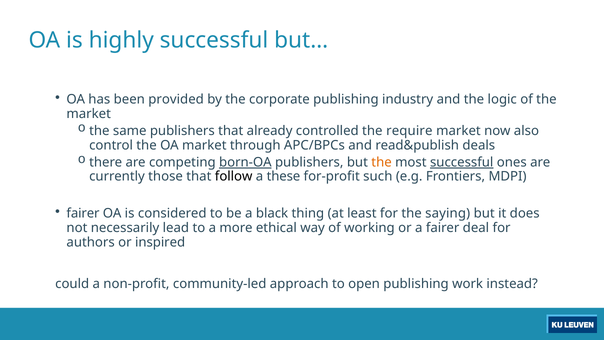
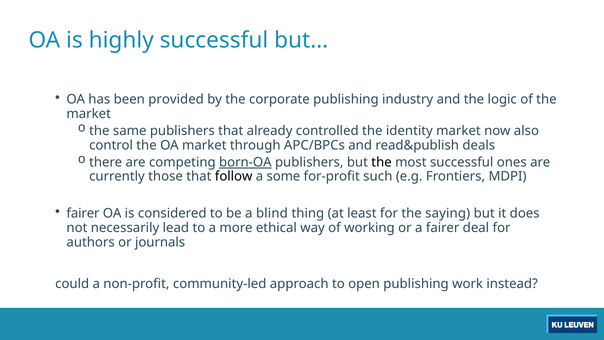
require: require -> identity
the at (382, 162) colour: orange -> black
successful at (462, 162) underline: present -> none
these: these -> some
black: black -> blind
inspired: inspired -> journals
